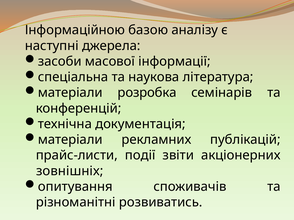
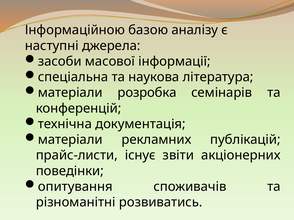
події: події -> існує
зовнішніх: зовнішніх -> поведінки
